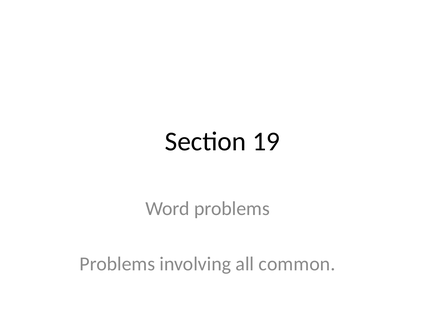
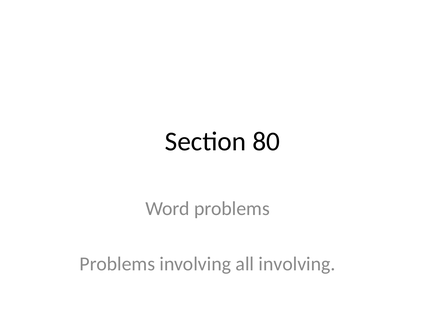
19: 19 -> 80
all common: common -> involving
